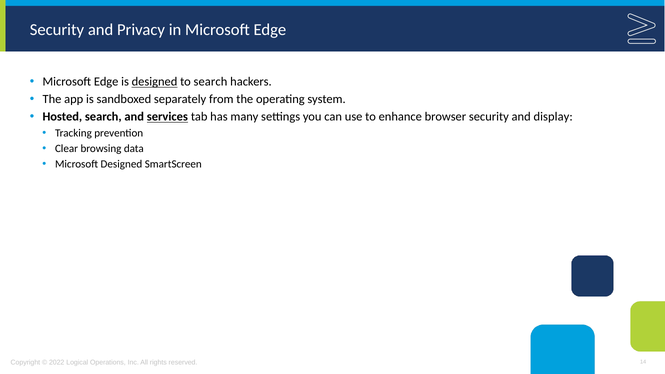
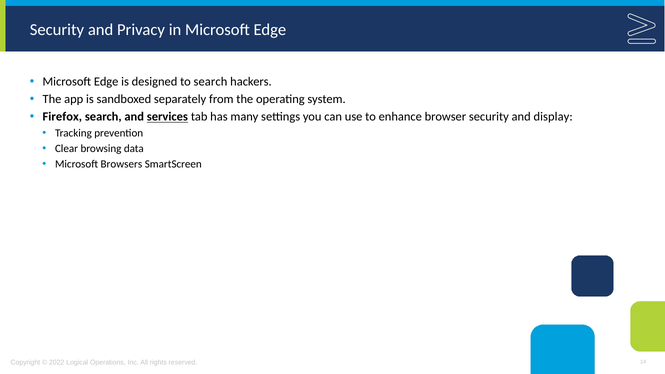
designed at (155, 82) underline: present -> none
Hosted: Hosted -> Firefox
Microsoft Designed: Designed -> Browsers
